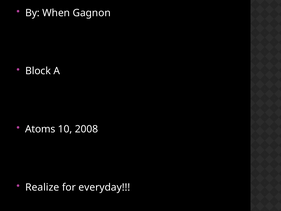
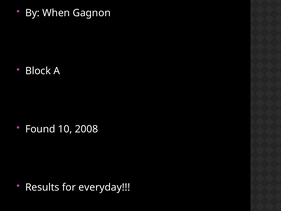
Atoms: Atoms -> Found
Realize: Realize -> Results
